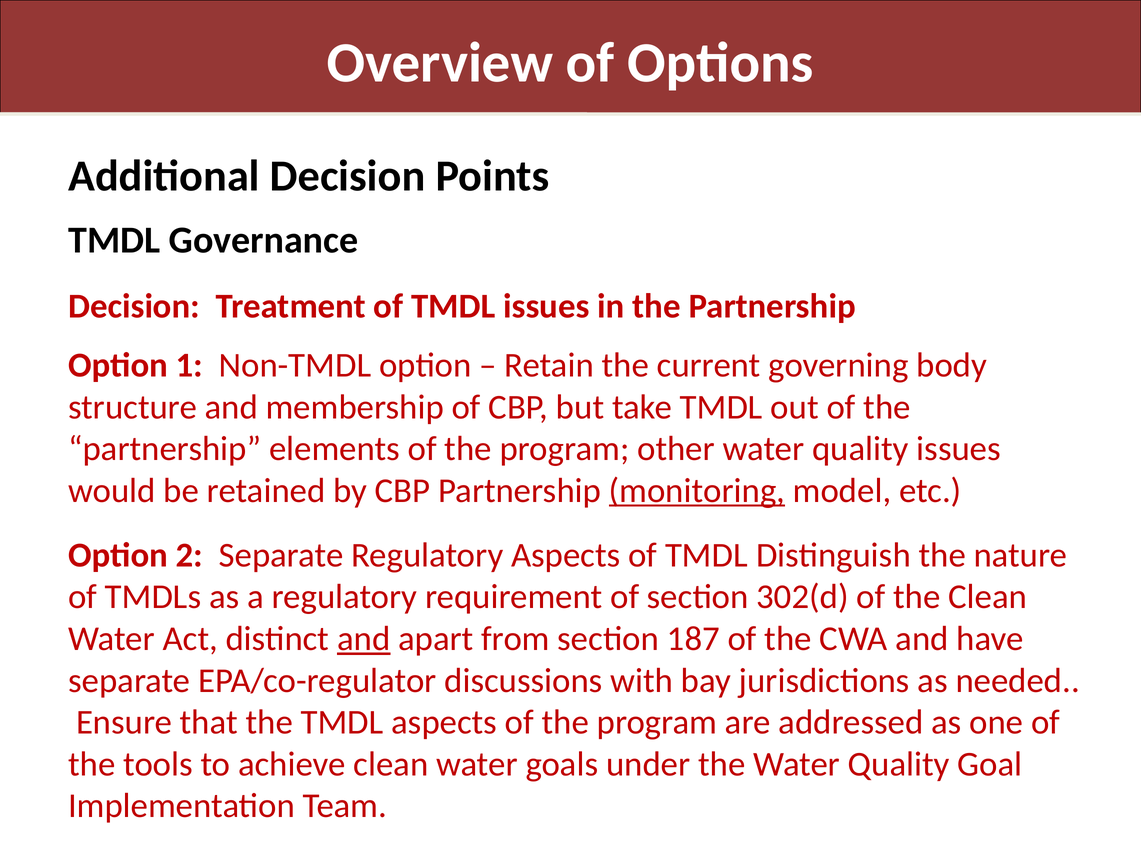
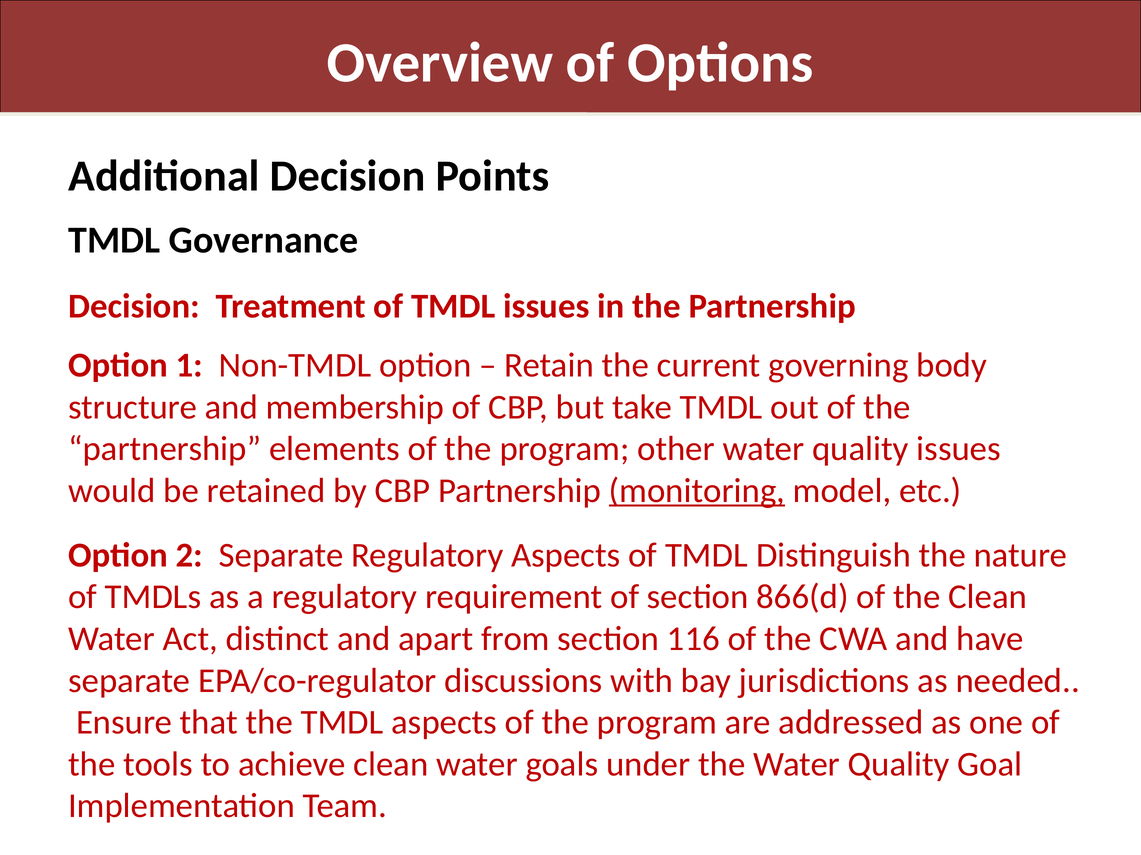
302(d: 302(d -> 866(d
and at (364, 639) underline: present -> none
187: 187 -> 116
